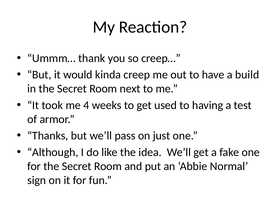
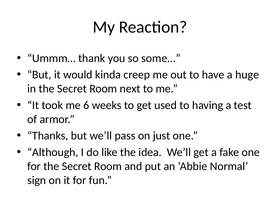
creep…: creep… -> some…
build: build -> huge
4: 4 -> 6
